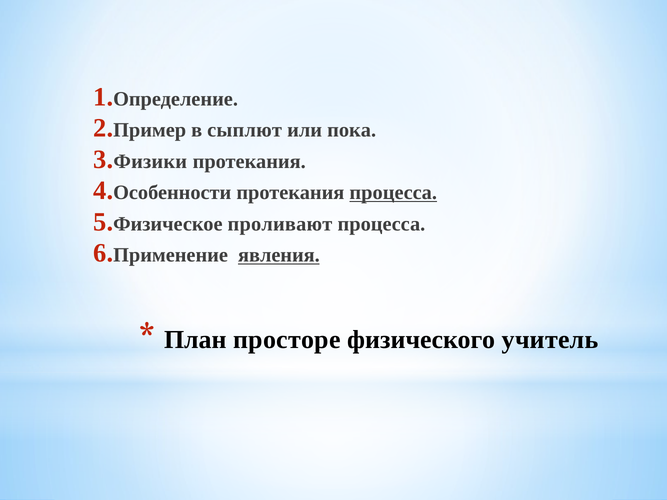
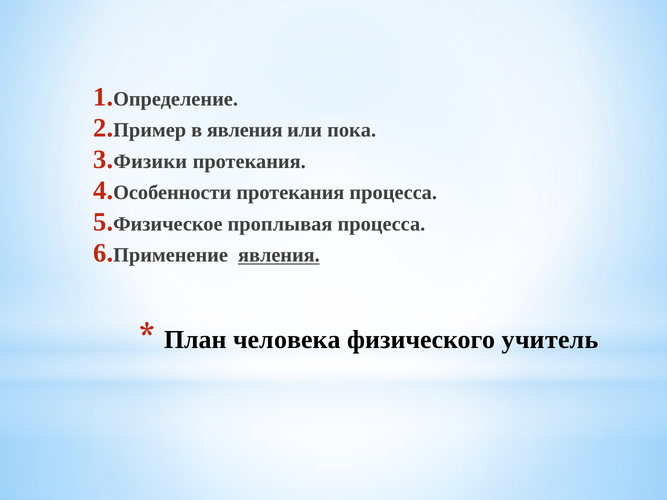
в сыплют: сыплют -> явления
процесса at (393, 193) underline: present -> none
проливают: проливают -> проплывая
просторе: просторе -> человека
